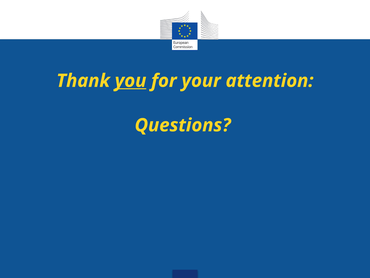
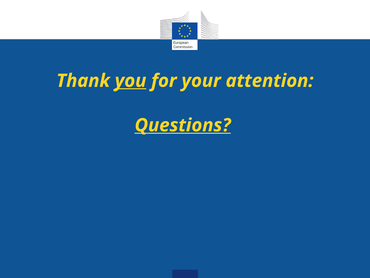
Questions underline: none -> present
